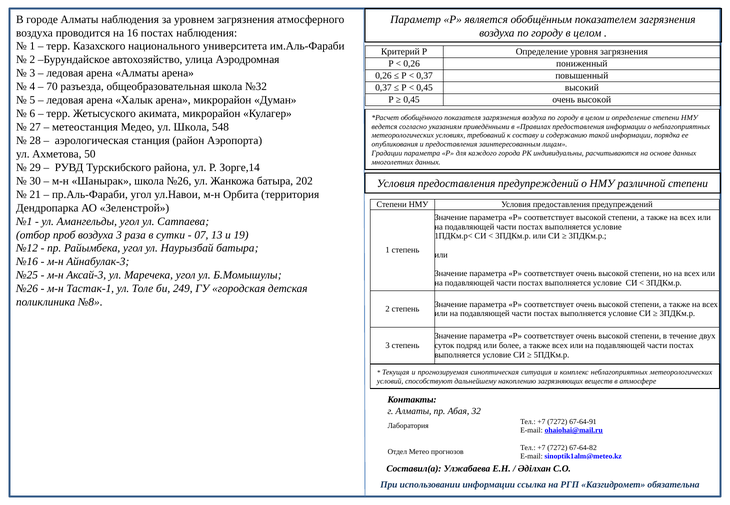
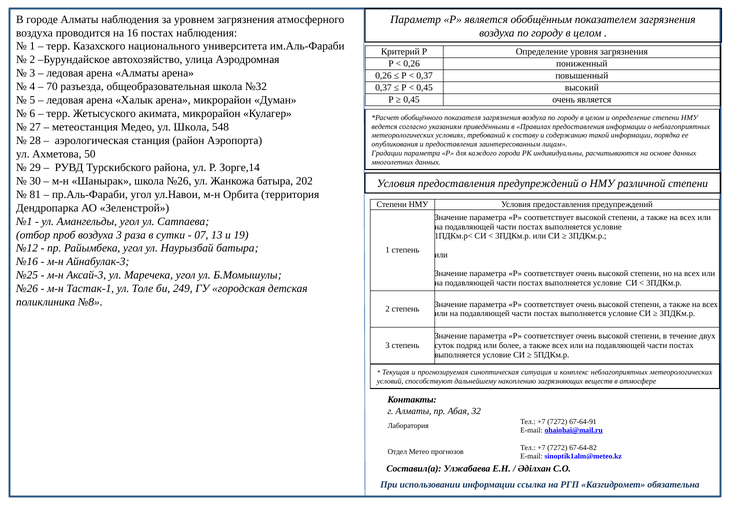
0,45 очень высокой: высокой -> является
21: 21 -> 81
